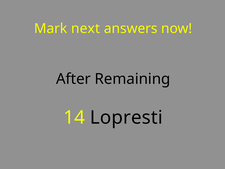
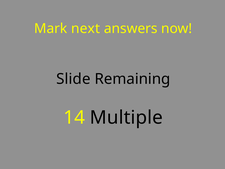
After: After -> Slide
Lopresti: Lopresti -> Multiple
